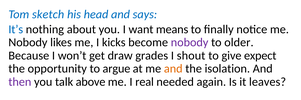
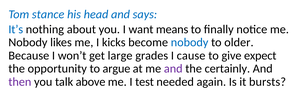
sketch: sketch -> stance
nobody at (190, 43) colour: purple -> blue
draw: draw -> large
shout: shout -> cause
and at (173, 69) colour: orange -> purple
isolation: isolation -> certainly
real: real -> test
leaves: leaves -> bursts
